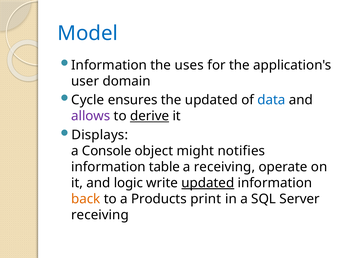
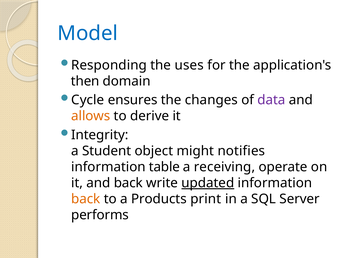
Information at (109, 65): Information -> Responding
user: user -> then
the updated: updated -> changes
data colour: blue -> purple
allows colour: purple -> orange
derive underline: present -> none
Displays: Displays -> Integrity
Console: Console -> Student
and logic: logic -> back
receiving at (100, 215): receiving -> performs
